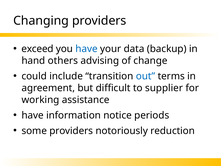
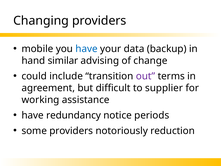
exceed: exceed -> mobile
others: others -> similar
out colour: blue -> purple
information: information -> redundancy
